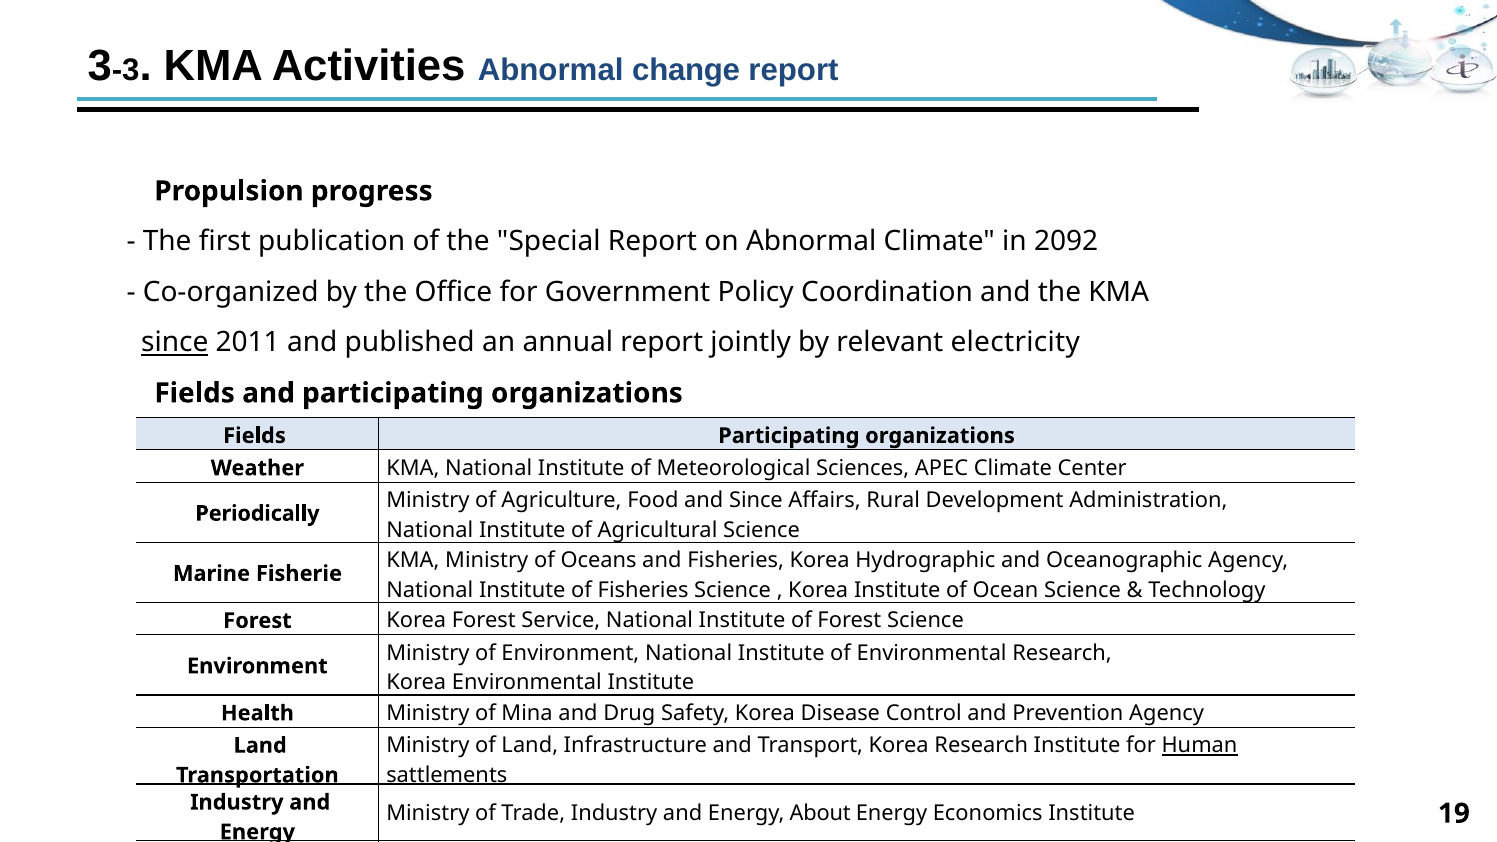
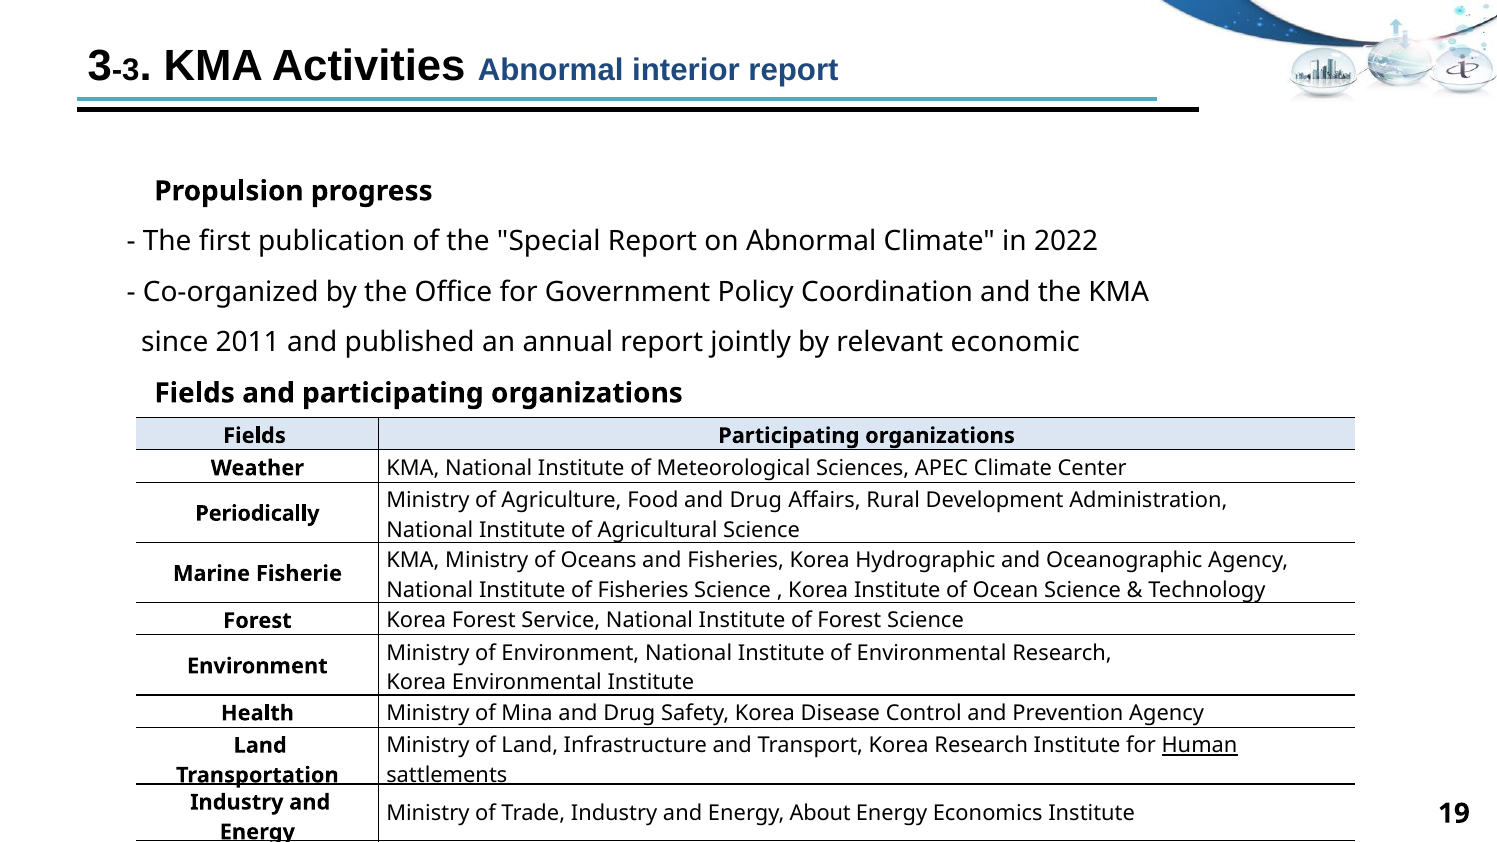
Abnormal change: change -> interior
2092: 2092 -> 2022
since at (175, 343) underline: present -> none
electricity: electricity -> economic
Food and Since: Since -> Drug
